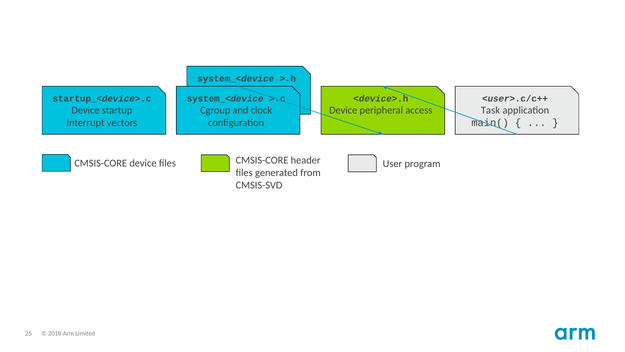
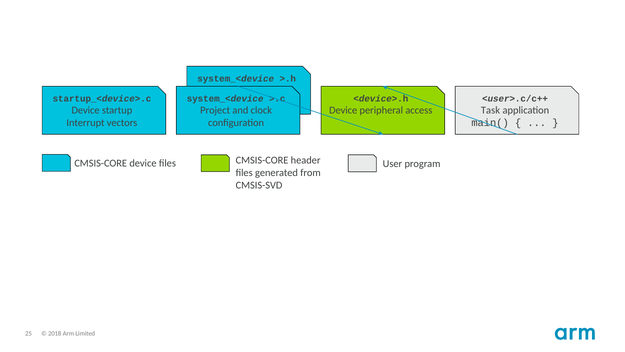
Cgroup: Cgroup -> Project
